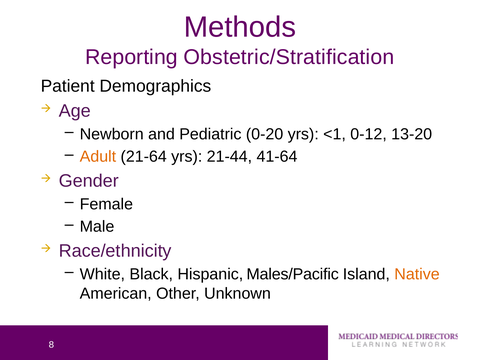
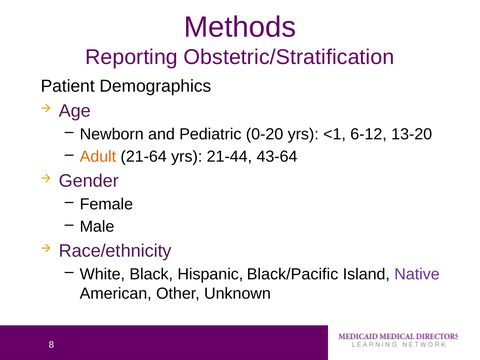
0-12: 0-12 -> 6-12
41-64: 41-64 -> 43-64
Males/Pacific: Males/Pacific -> Black/Pacific
Native colour: orange -> purple
